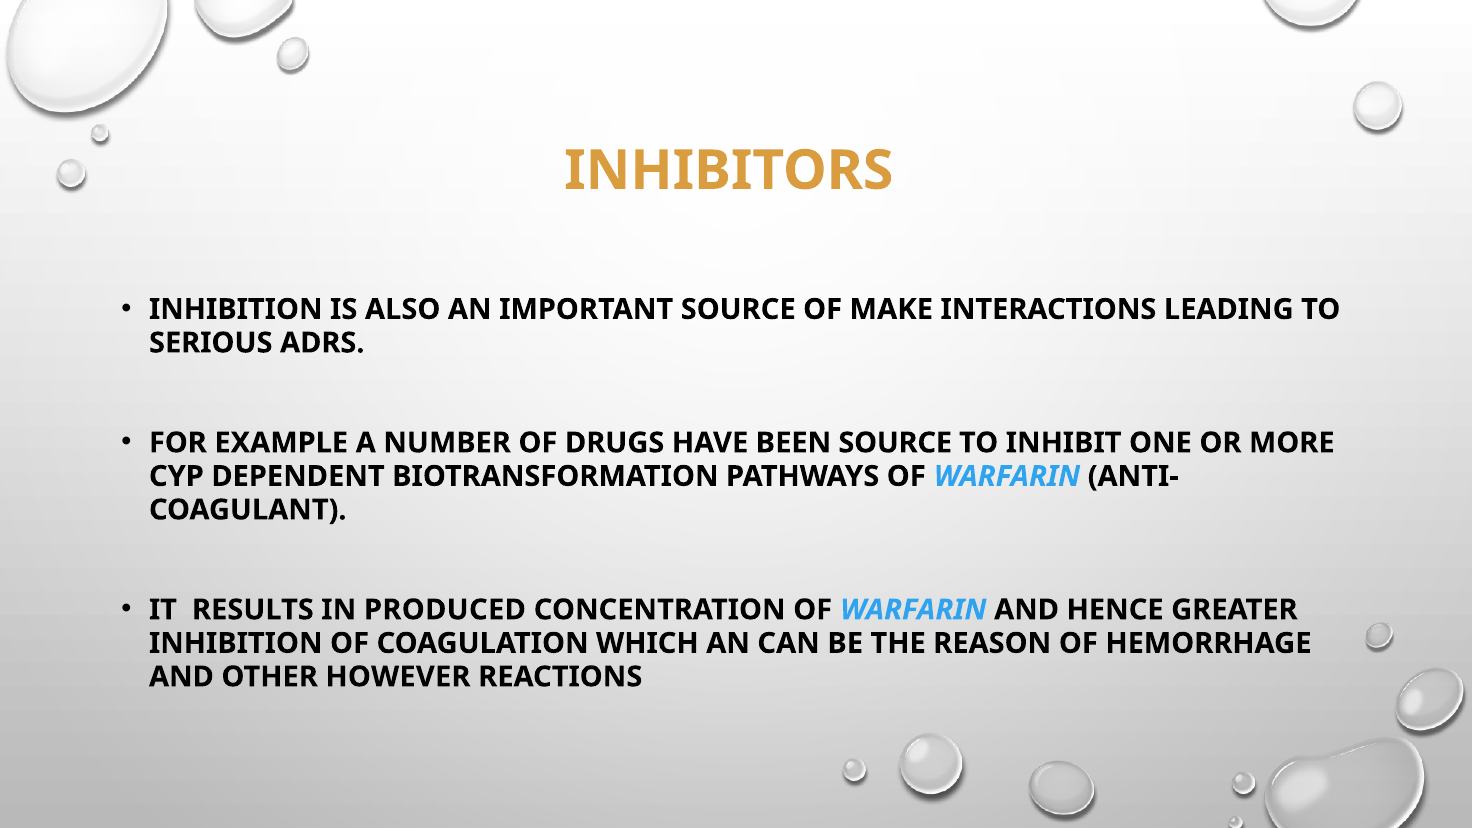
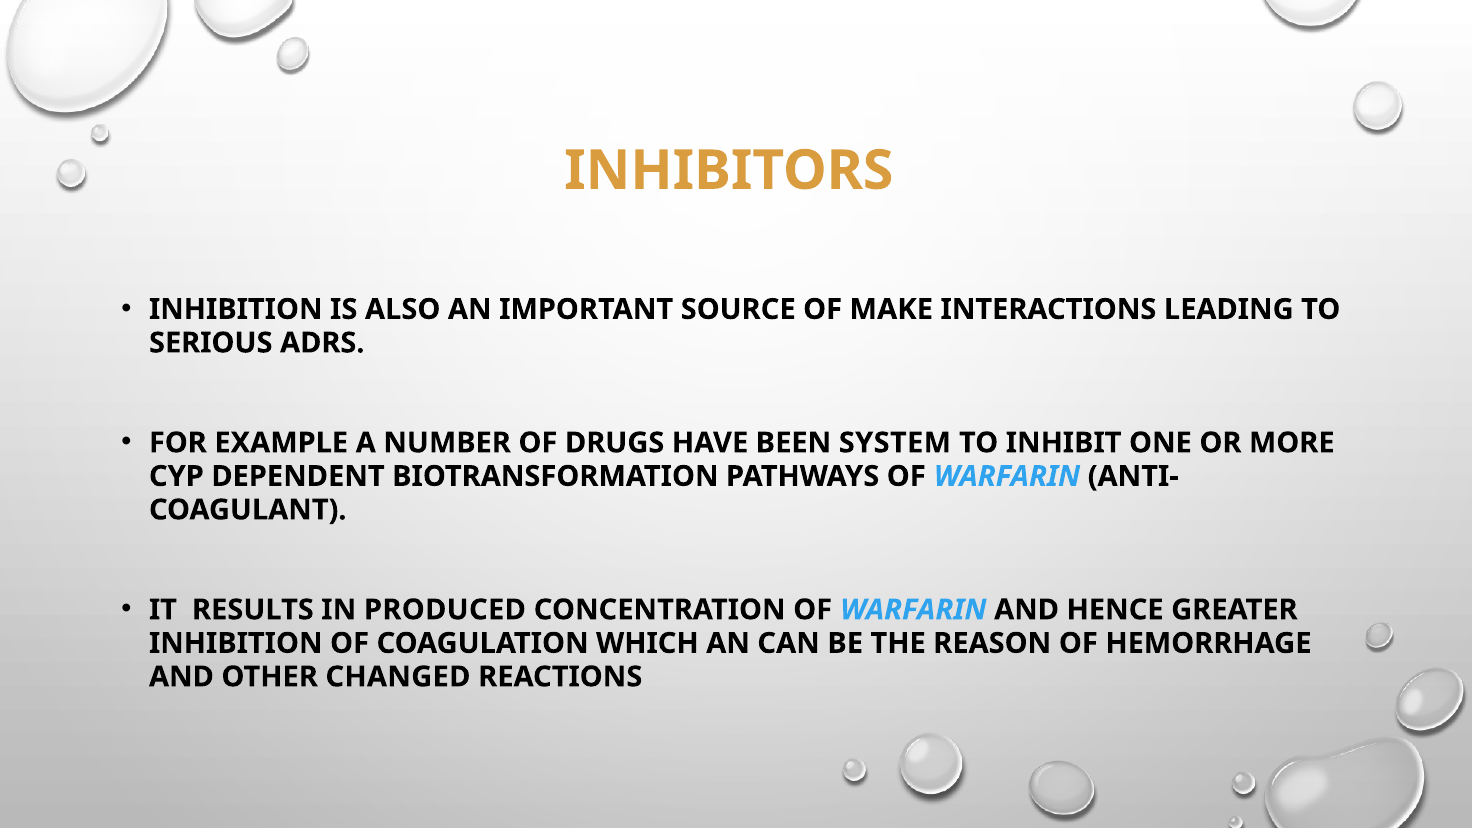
BEEN SOURCE: SOURCE -> SYSTEM
HOWEVER: HOWEVER -> CHANGED
